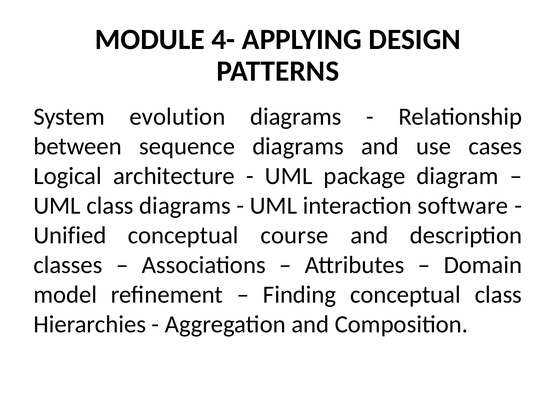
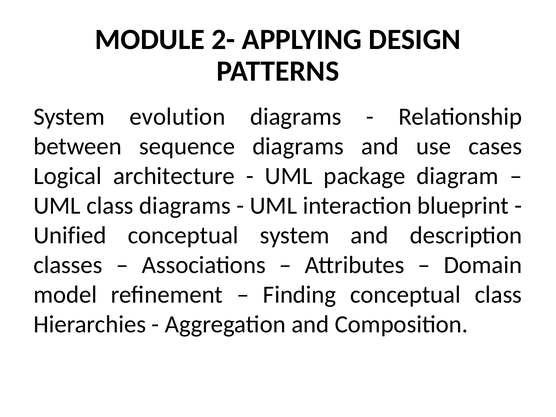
4-: 4- -> 2-
software: software -> blueprint
conceptual course: course -> system
